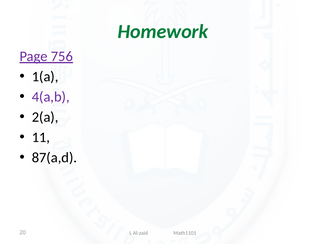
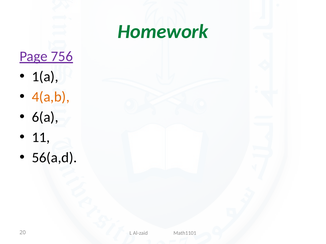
4(a,b colour: purple -> orange
2(a: 2(a -> 6(a
87(a,d: 87(a,d -> 56(a,d
